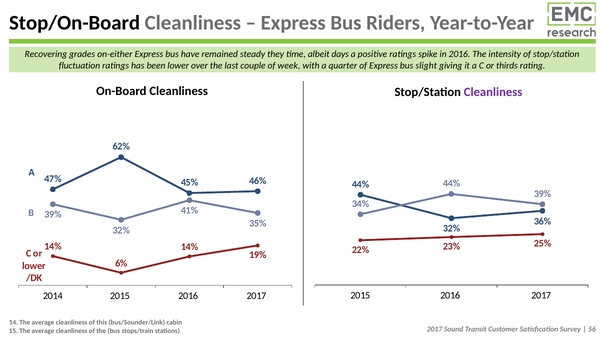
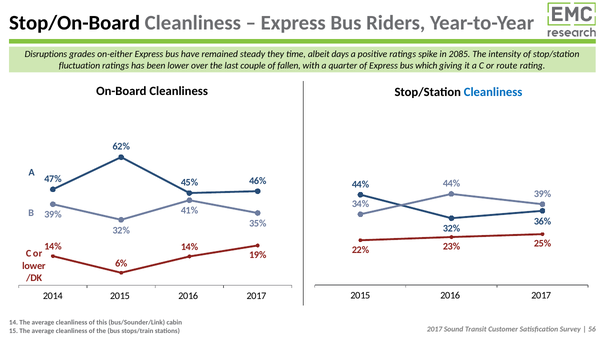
Recovering: Recovering -> Disruptions
in 2016: 2016 -> 2085
week: week -> fallen
slight: slight -> which
thirds: thirds -> route
Cleanliness at (493, 92) colour: purple -> blue
